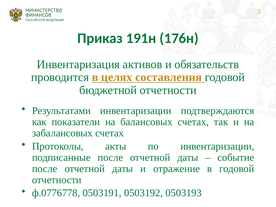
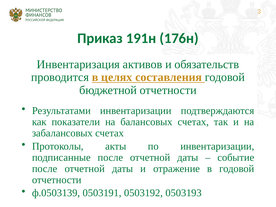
ф.0776778: ф.0776778 -> ф.0503139
